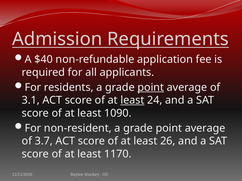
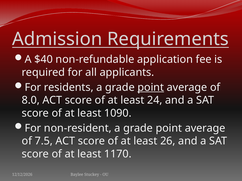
3.1: 3.1 -> 8.0
least at (132, 101) underline: present -> none
3.7: 3.7 -> 7.5
